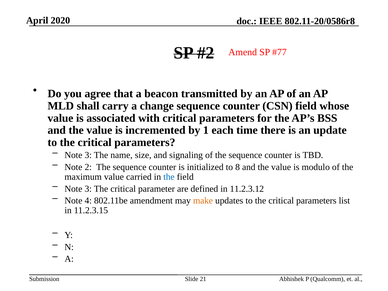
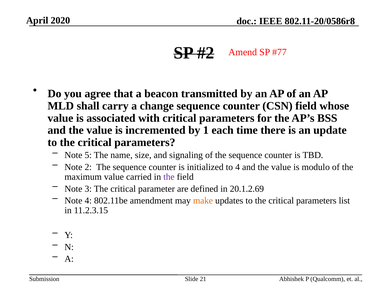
3 at (88, 155): 3 -> 5
to 8: 8 -> 4
the at (169, 177) colour: blue -> purple
11.2.3.12: 11.2.3.12 -> 20.1.2.69
